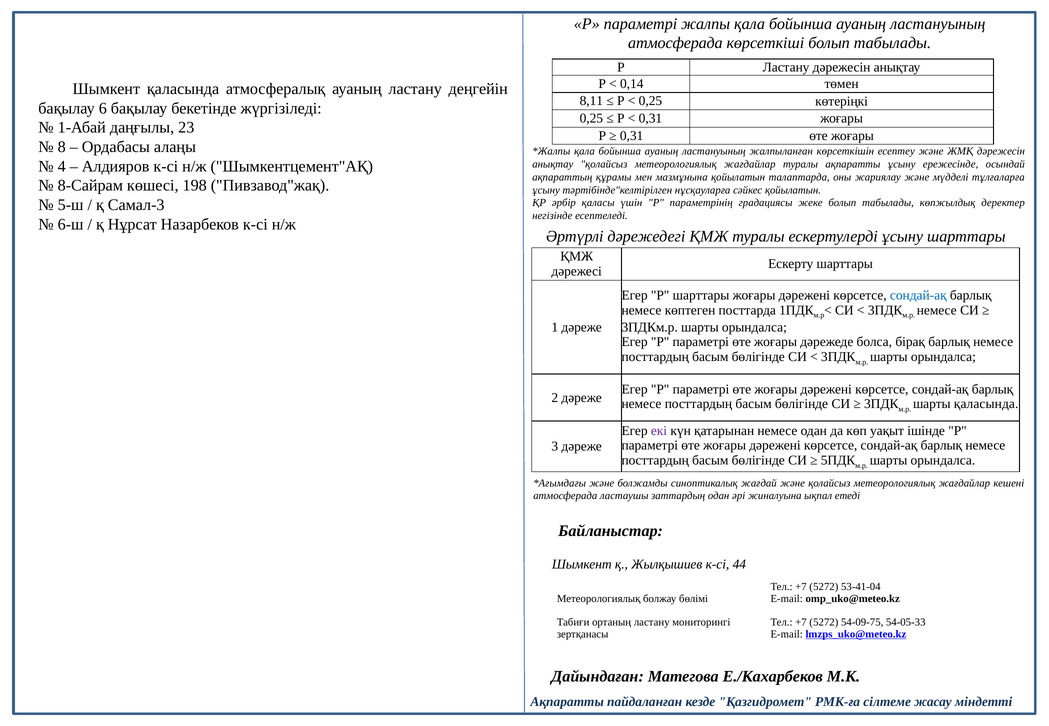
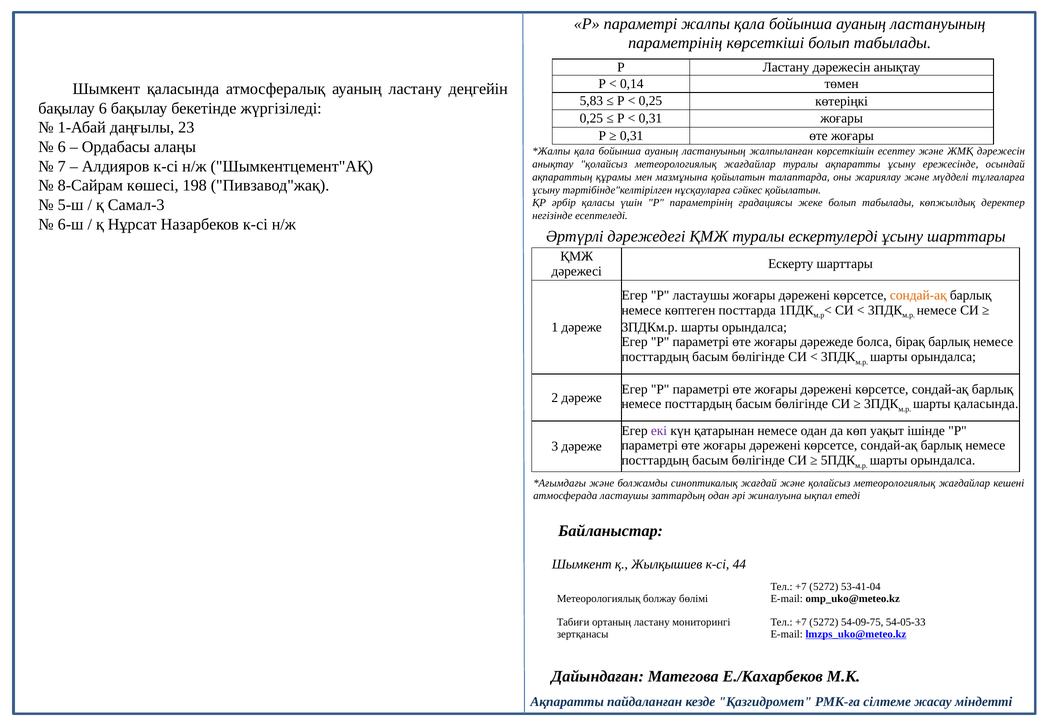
атмосферада at (675, 43): атмосферада -> параметрінің
8,11: 8,11 -> 5,83
8 at (62, 147): 8 -> 6
4: 4 -> 7
Р шарттары: шарттары -> ластаушы
сондай-ақ at (918, 295) colour: blue -> orange
